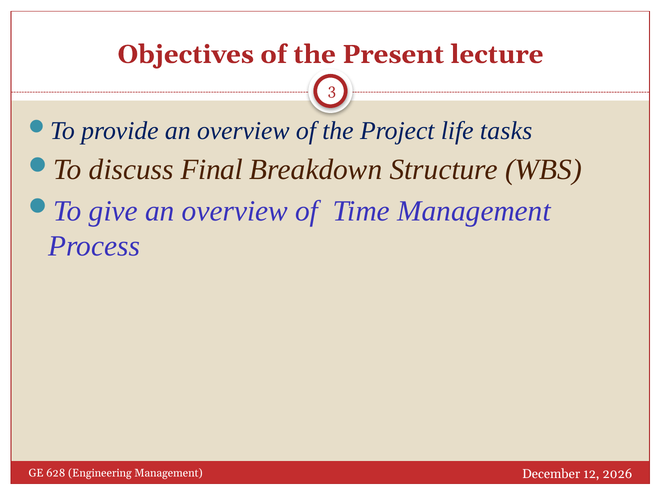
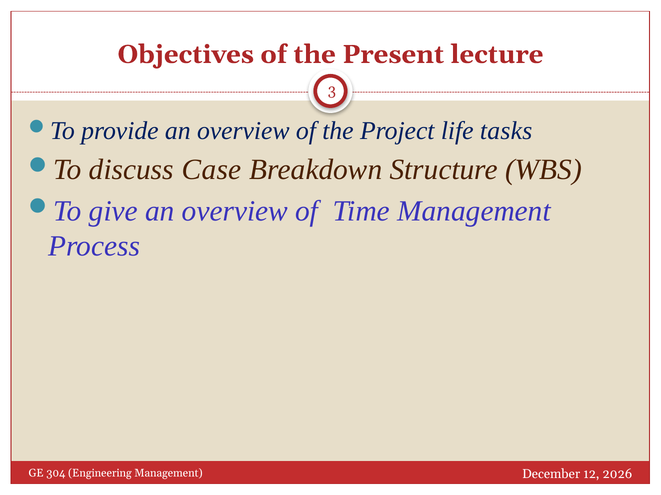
Final: Final -> Case
628: 628 -> 304
